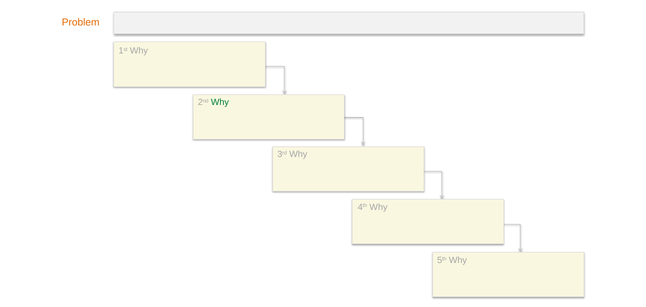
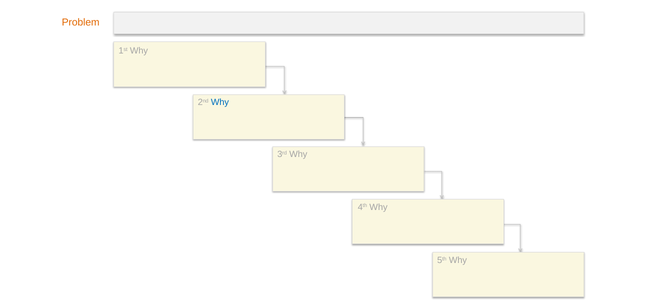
Why at (220, 103) colour: green -> blue
